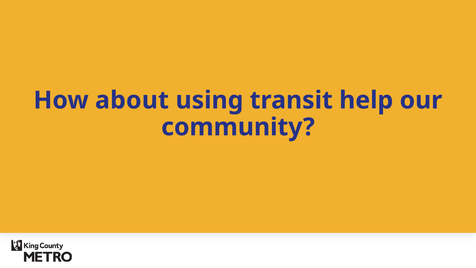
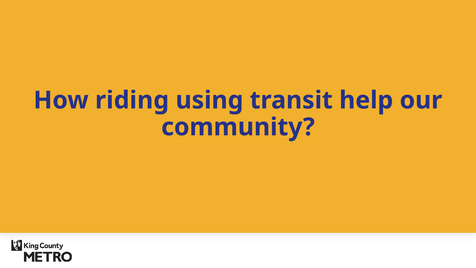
about: about -> riding
